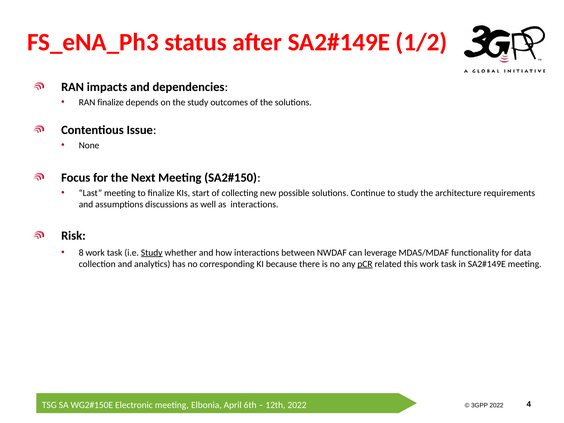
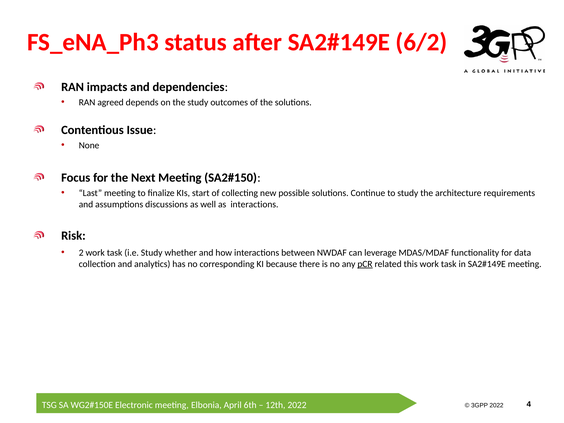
1/2: 1/2 -> 6/2
RAN finalize: finalize -> agreed
8: 8 -> 2
Study at (152, 253) underline: present -> none
